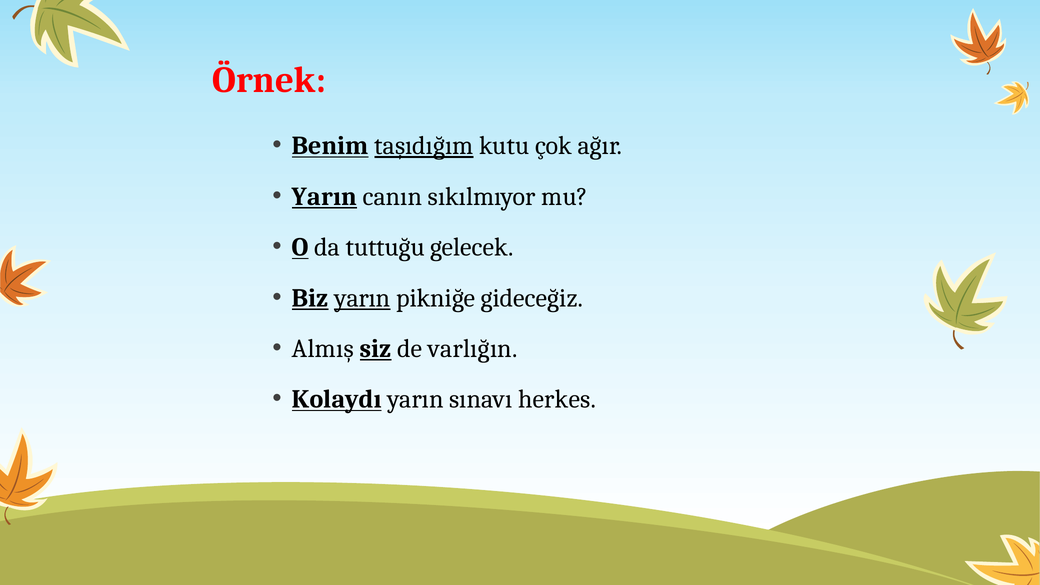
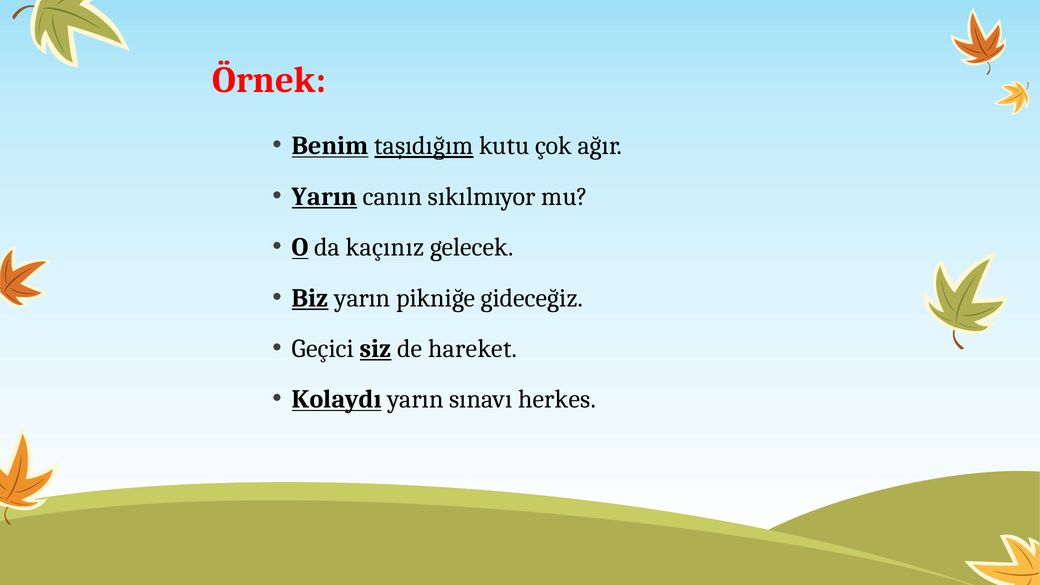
tuttuğu: tuttuğu -> kaçınız
yarın at (362, 298) underline: present -> none
Almış: Almış -> Geçici
varlığın: varlığın -> hareket
